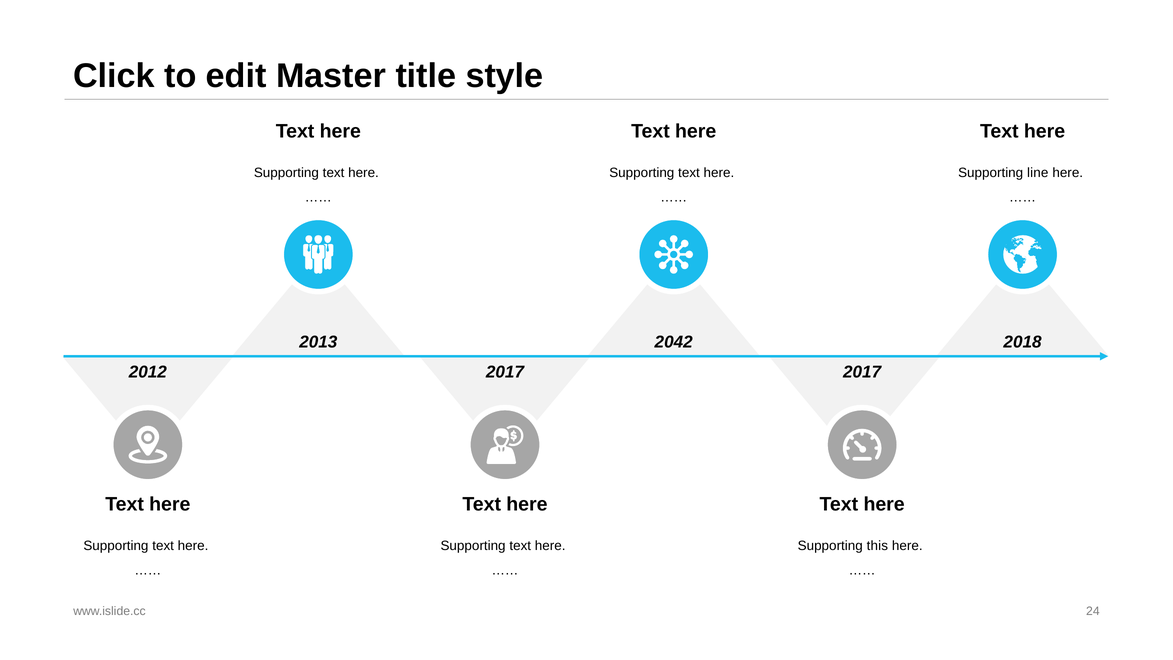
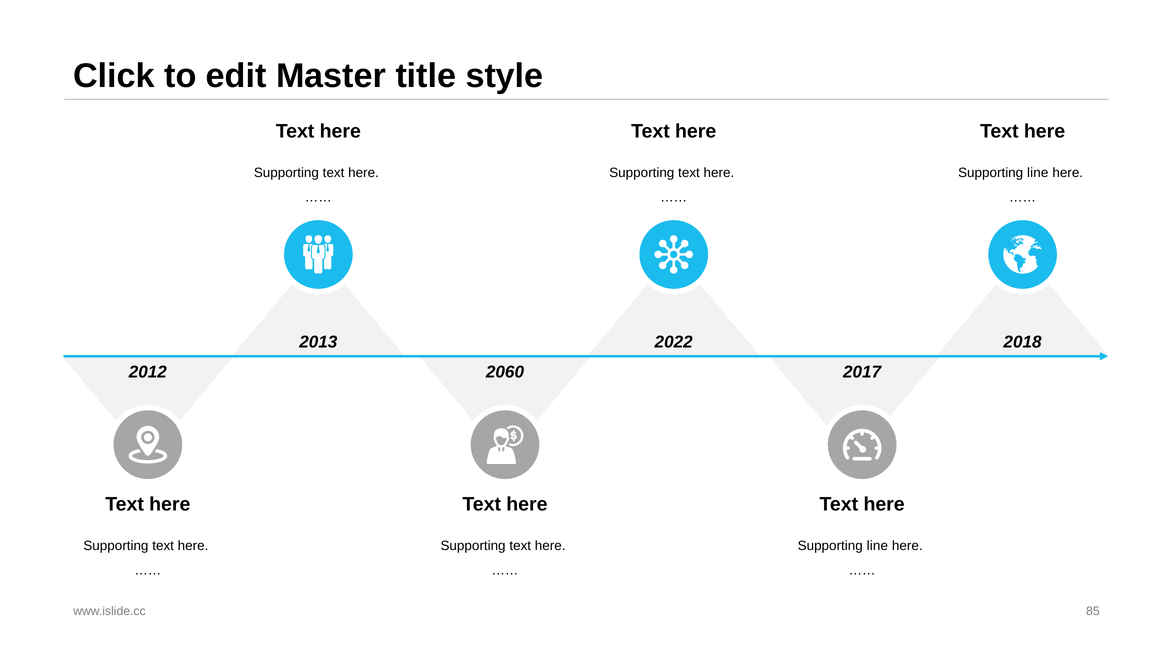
2042: 2042 -> 2022
2012 2017: 2017 -> 2060
this at (877, 546): this -> line
24: 24 -> 85
